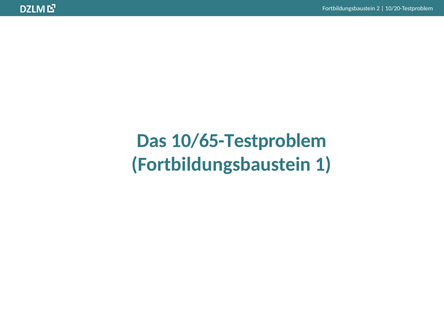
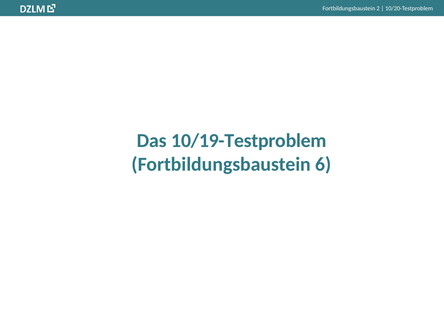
10/65-Testproblem: 10/65-Testproblem -> 10/19-Testproblem
1: 1 -> 6
